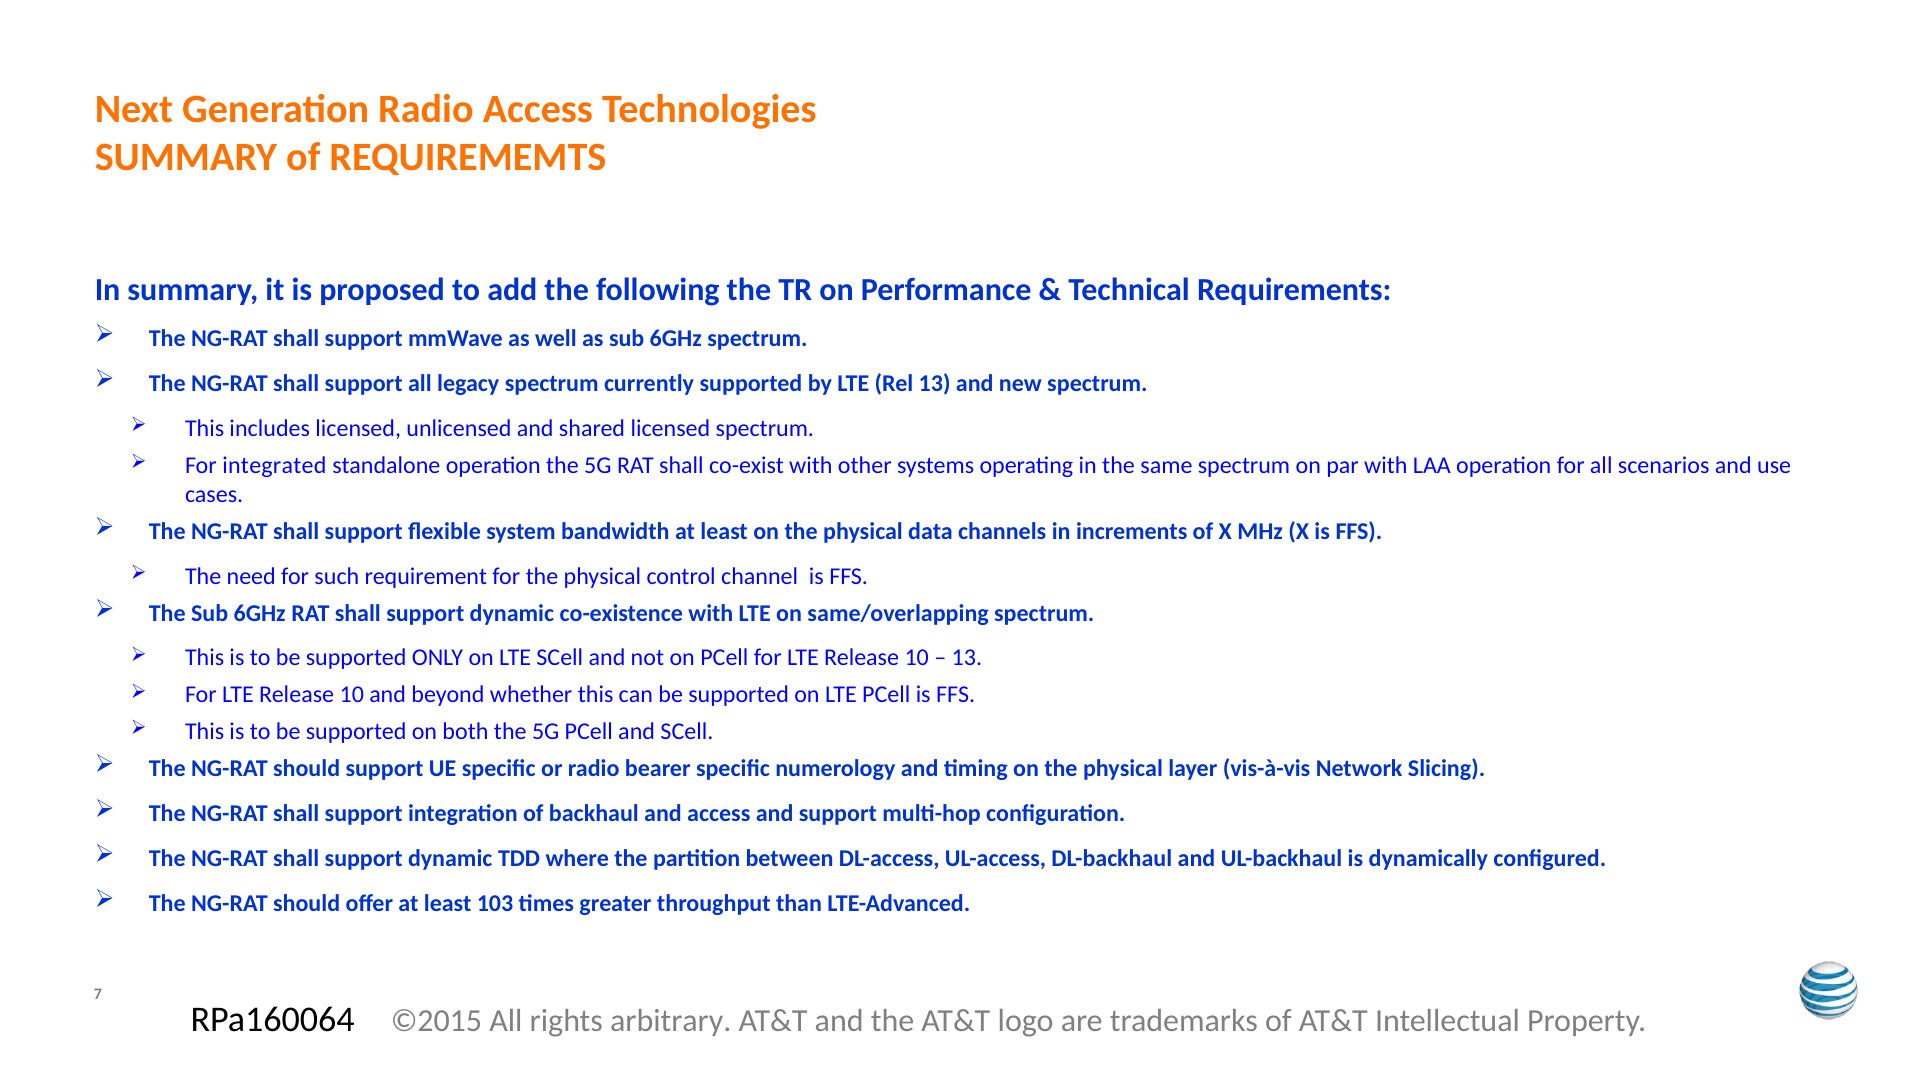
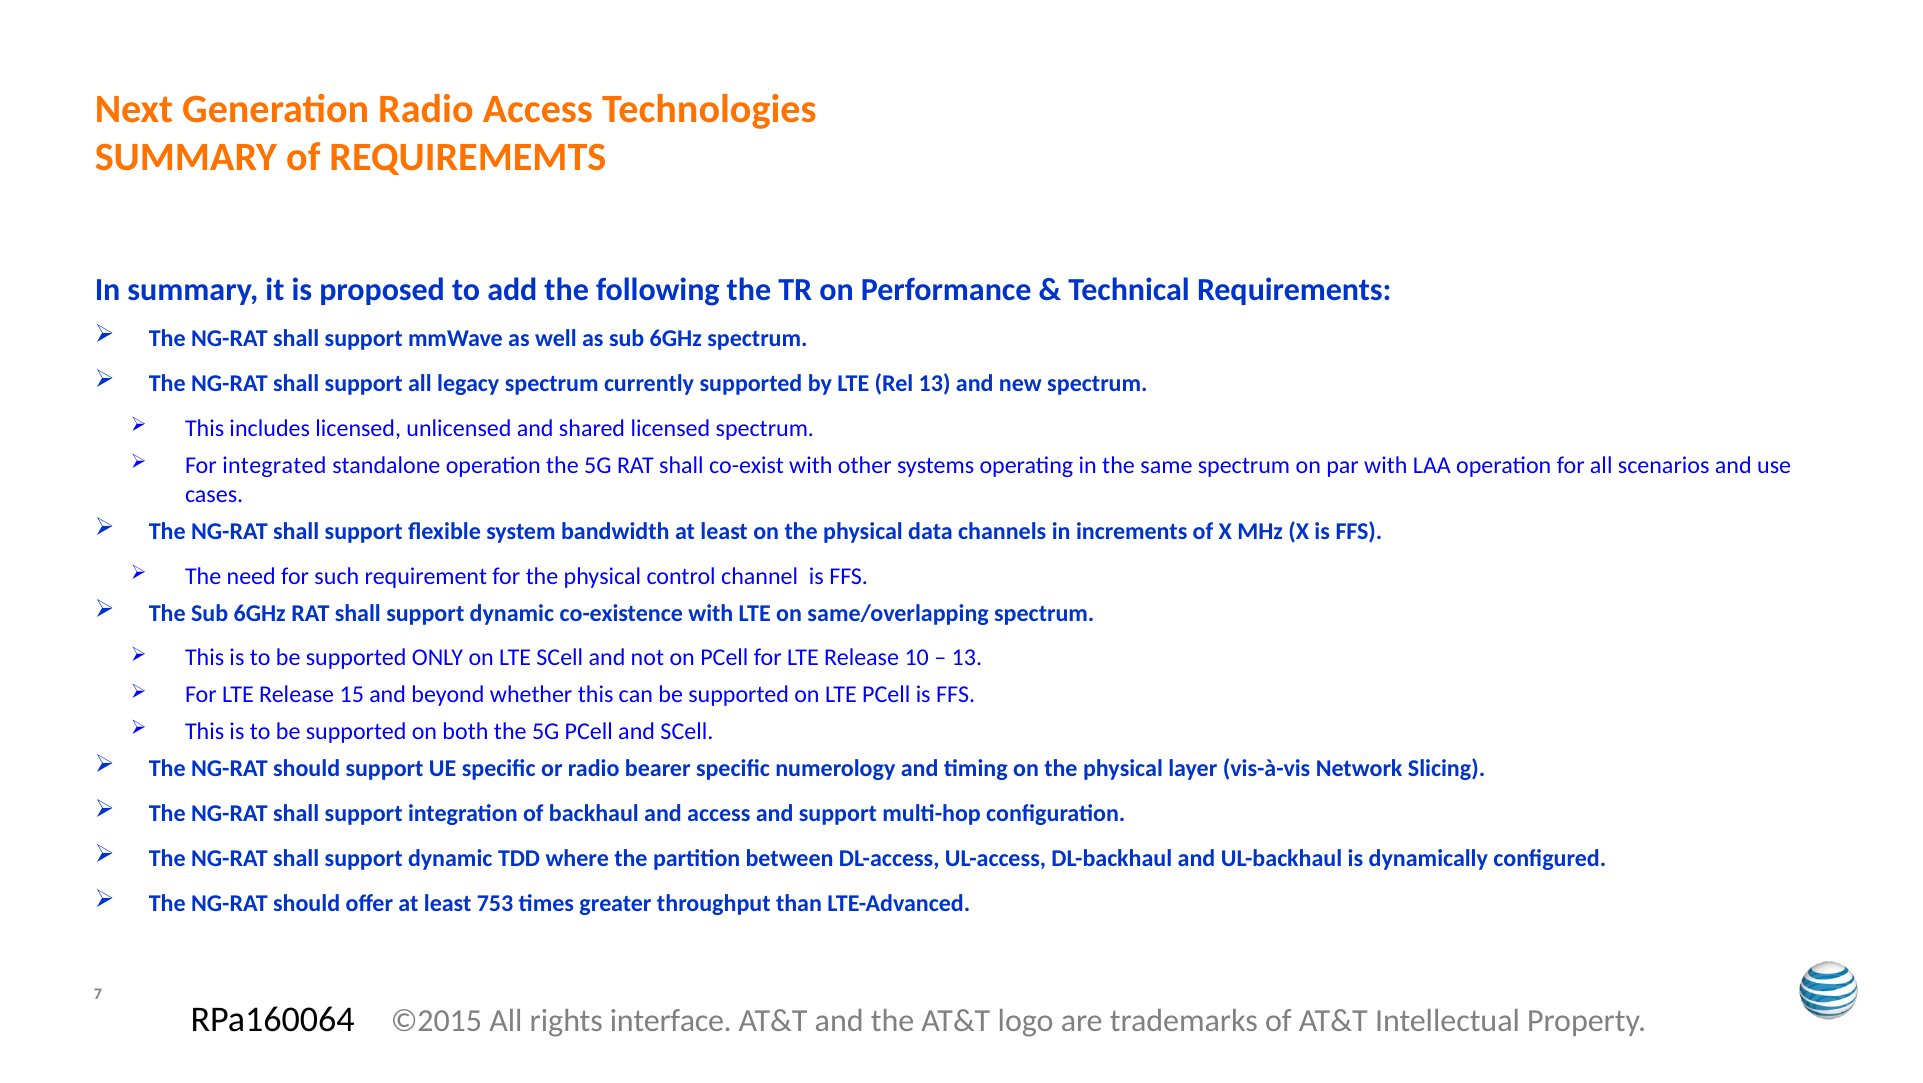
10 at (352, 695): 10 -> 15
103: 103 -> 753
arbitrary: arbitrary -> interface
